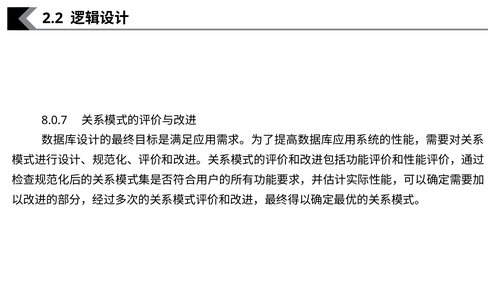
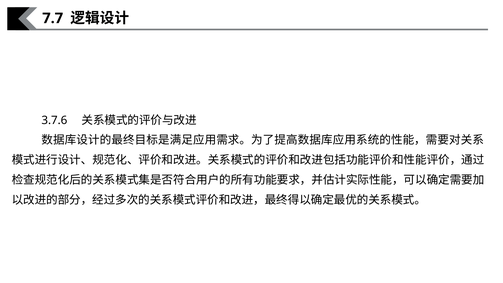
2.2: 2.2 -> 7.7
8.0.7: 8.0.7 -> 3.7.6
